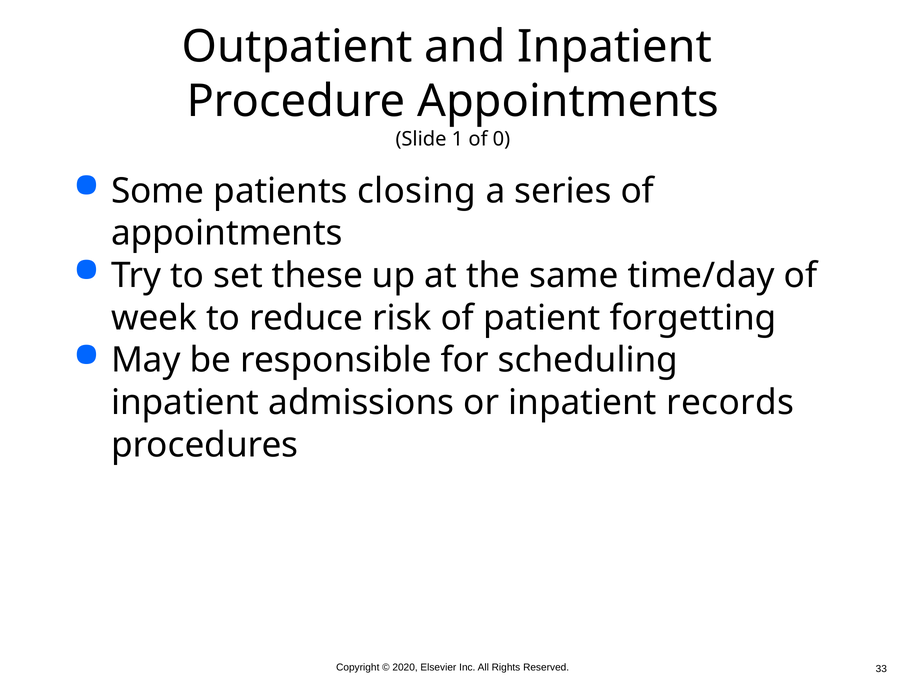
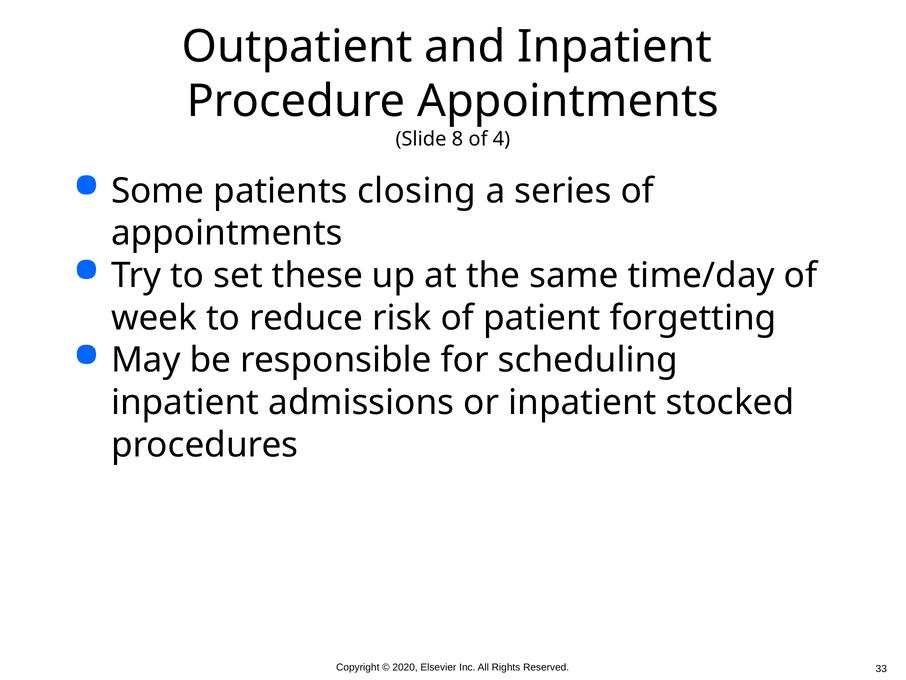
1: 1 -> 8
0: 0 -> 4
records: records -> stocked
